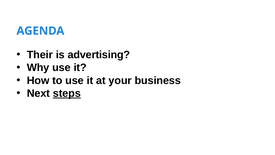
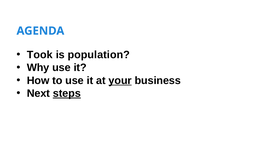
Their: Their -> Took
advertising: advertising -> population
your underline: none -> present
